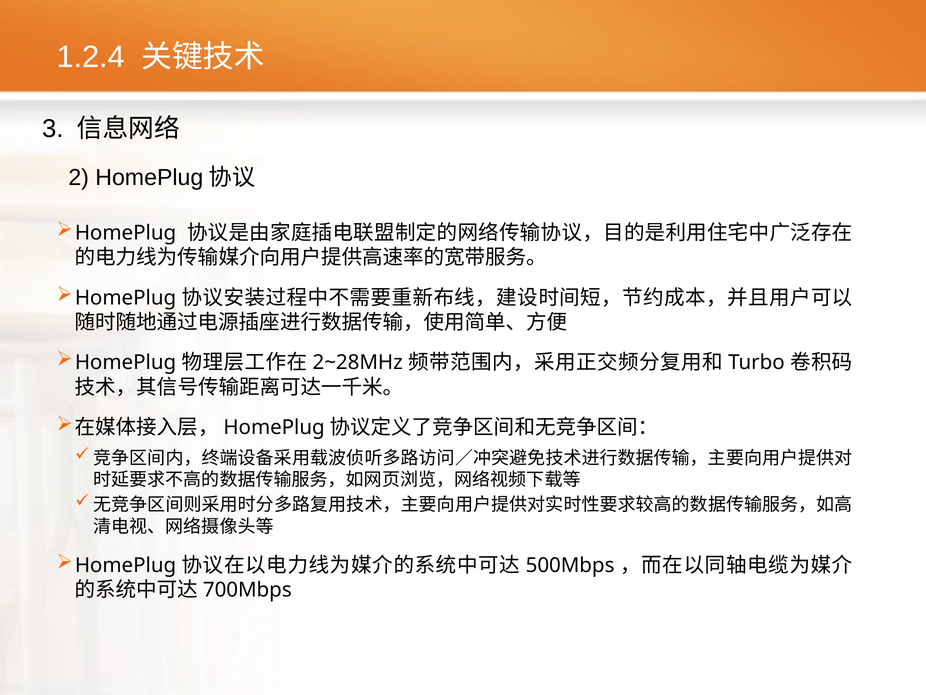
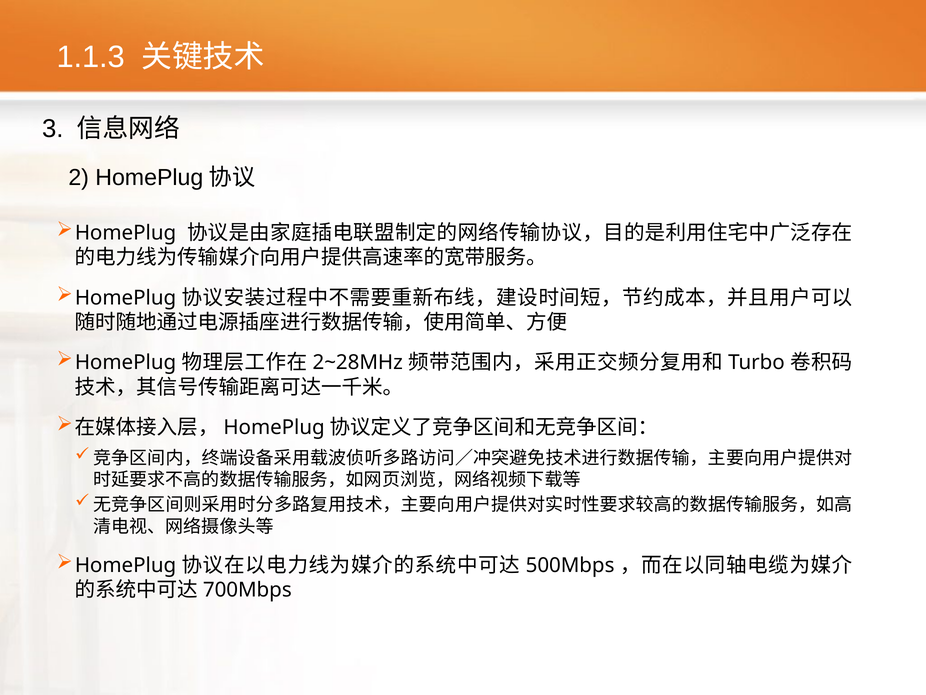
1.2.4: 1.2.4 -> 1.1.3
